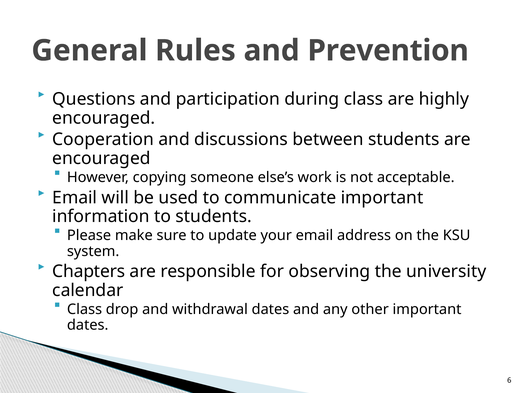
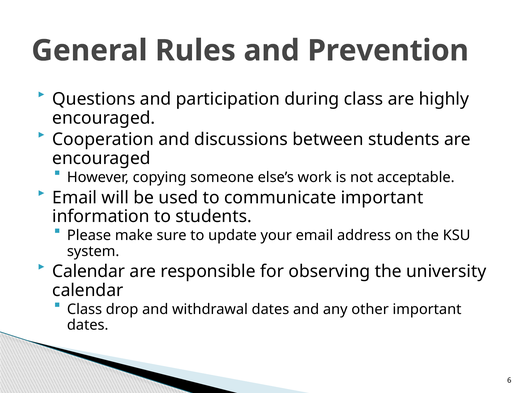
Chapters at (89, 271): Chapters -> Calendar
